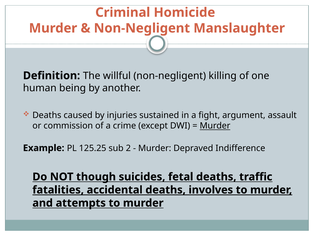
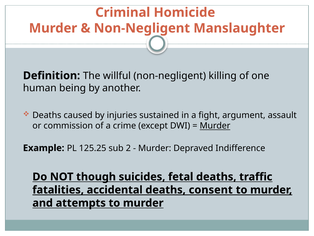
involves: involves -> consent
